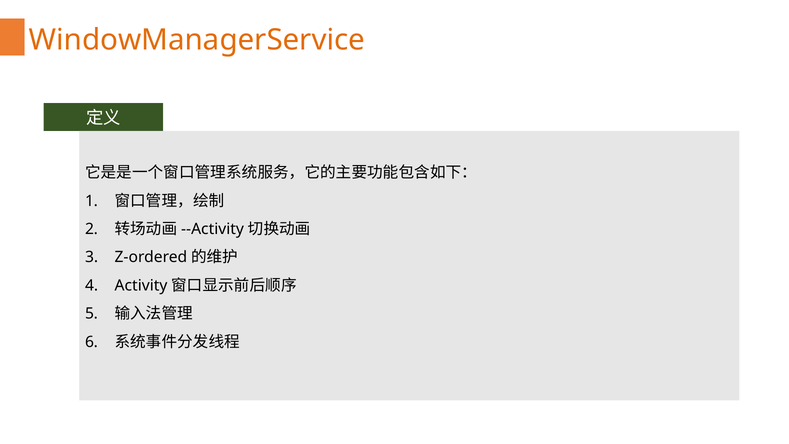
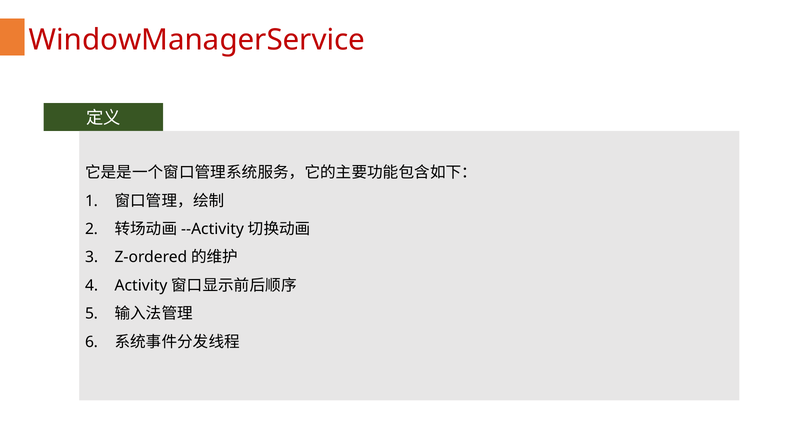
WindowManagerService colour: orange -> red
